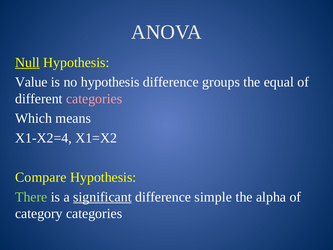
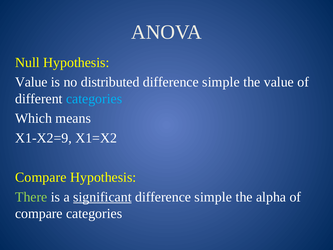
Null underline: present -> none
no hypothesis: hypothesis -> distributed
groups at (221, 82): groups -> simple
the equal: equal -> value
categories at (94, 99) colour: pink -> light blue
X1-X2=4: X1-X2=4 -> X1-X2=9
category at (39, 213): category -> compare
